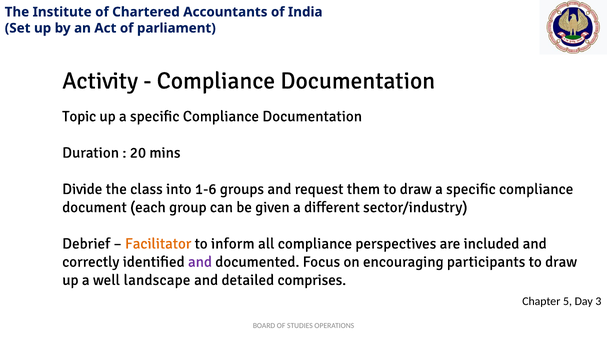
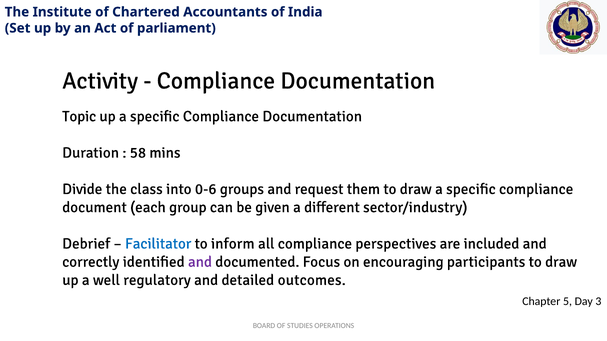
20: 20 -> 58
1-6: 1-6 -> 0-6
Facilitator colour: orange -> blue
landscape: landscape -> regulatory
comprises: comprises -> outcomes
